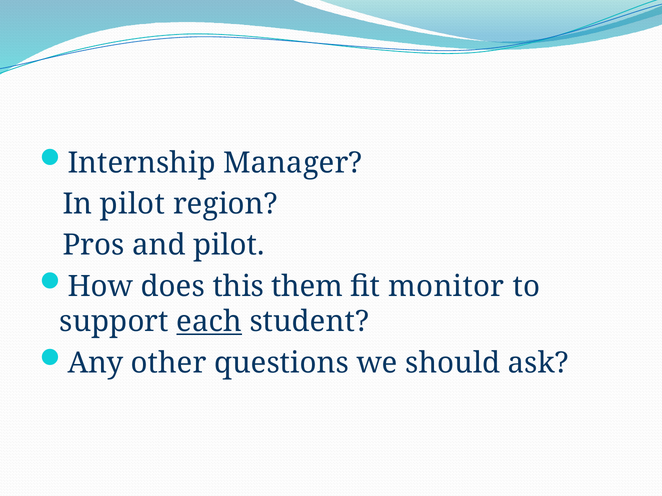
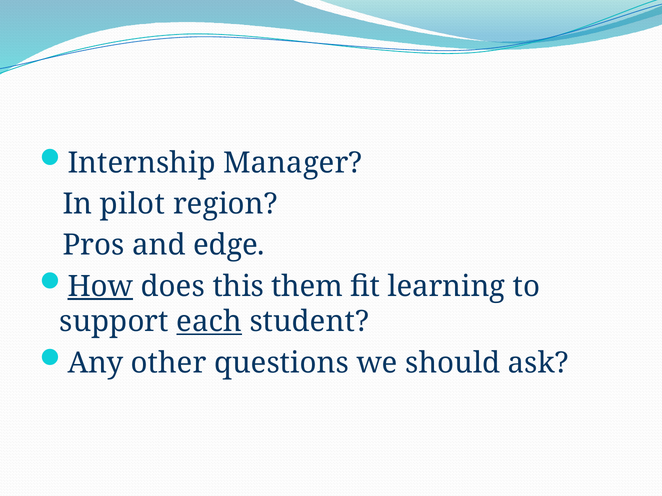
and pilot: pilot -> edge
How underline: none -> present
monitor: monitor -> learning
